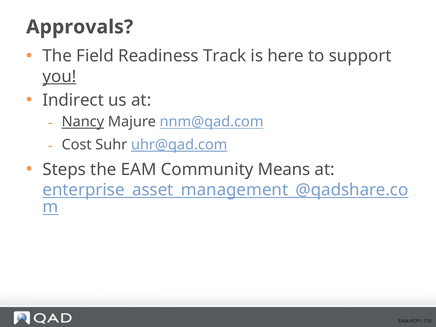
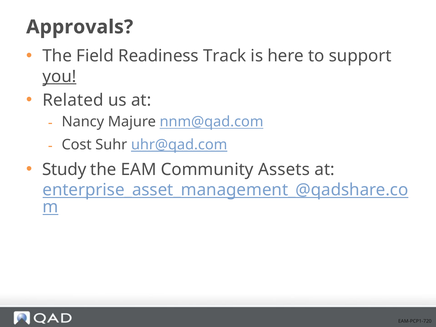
Indirect: Indirect -> Related
Nancy underline: present -> none
Steps: Steps -> Study
Means: Means -> Assets
